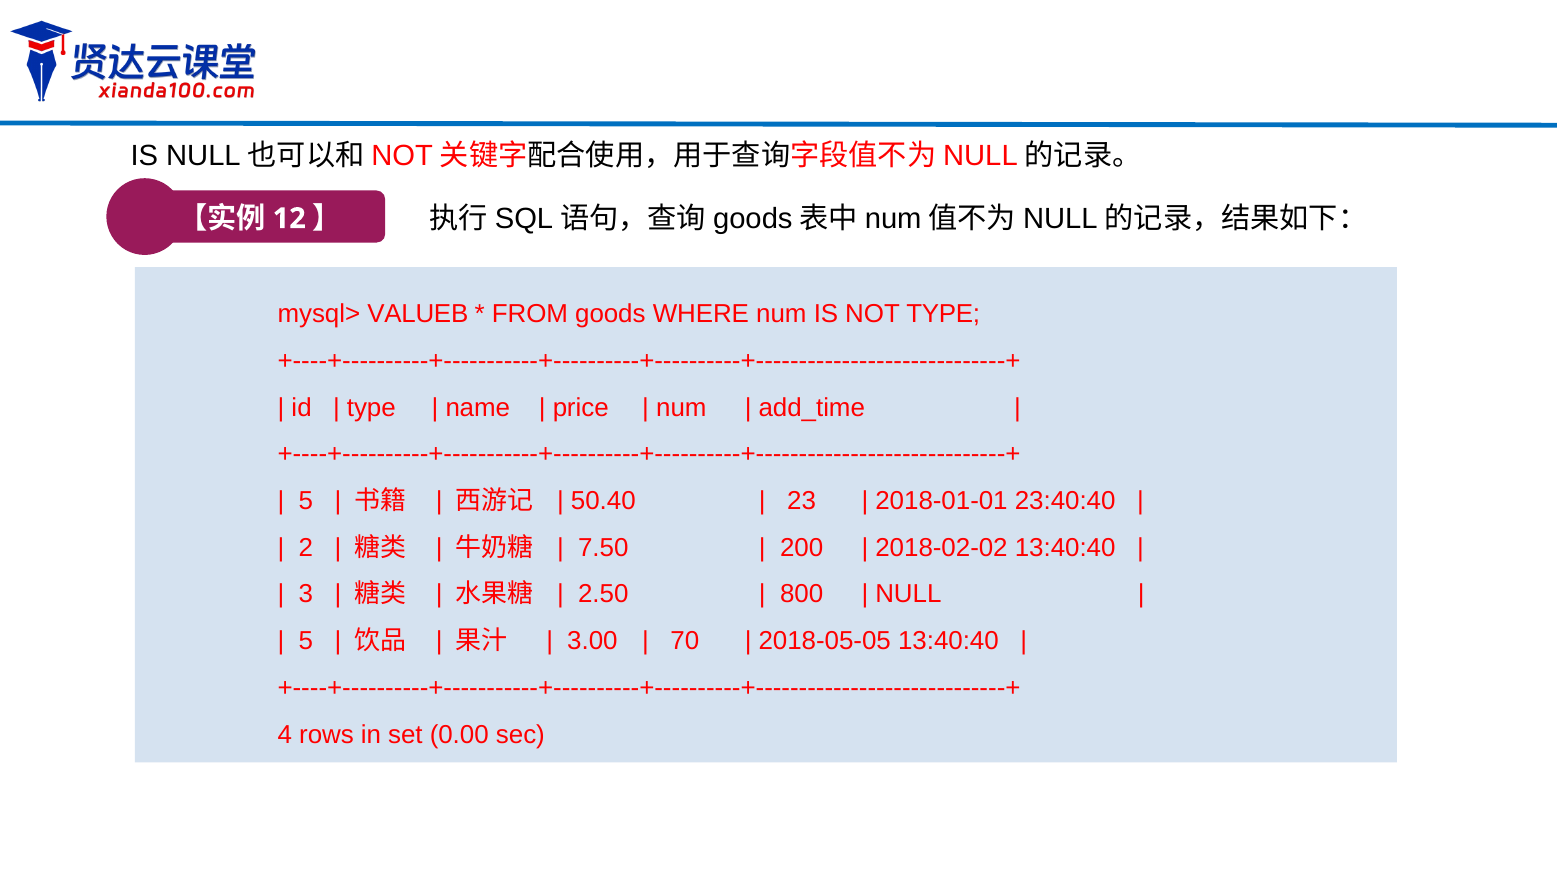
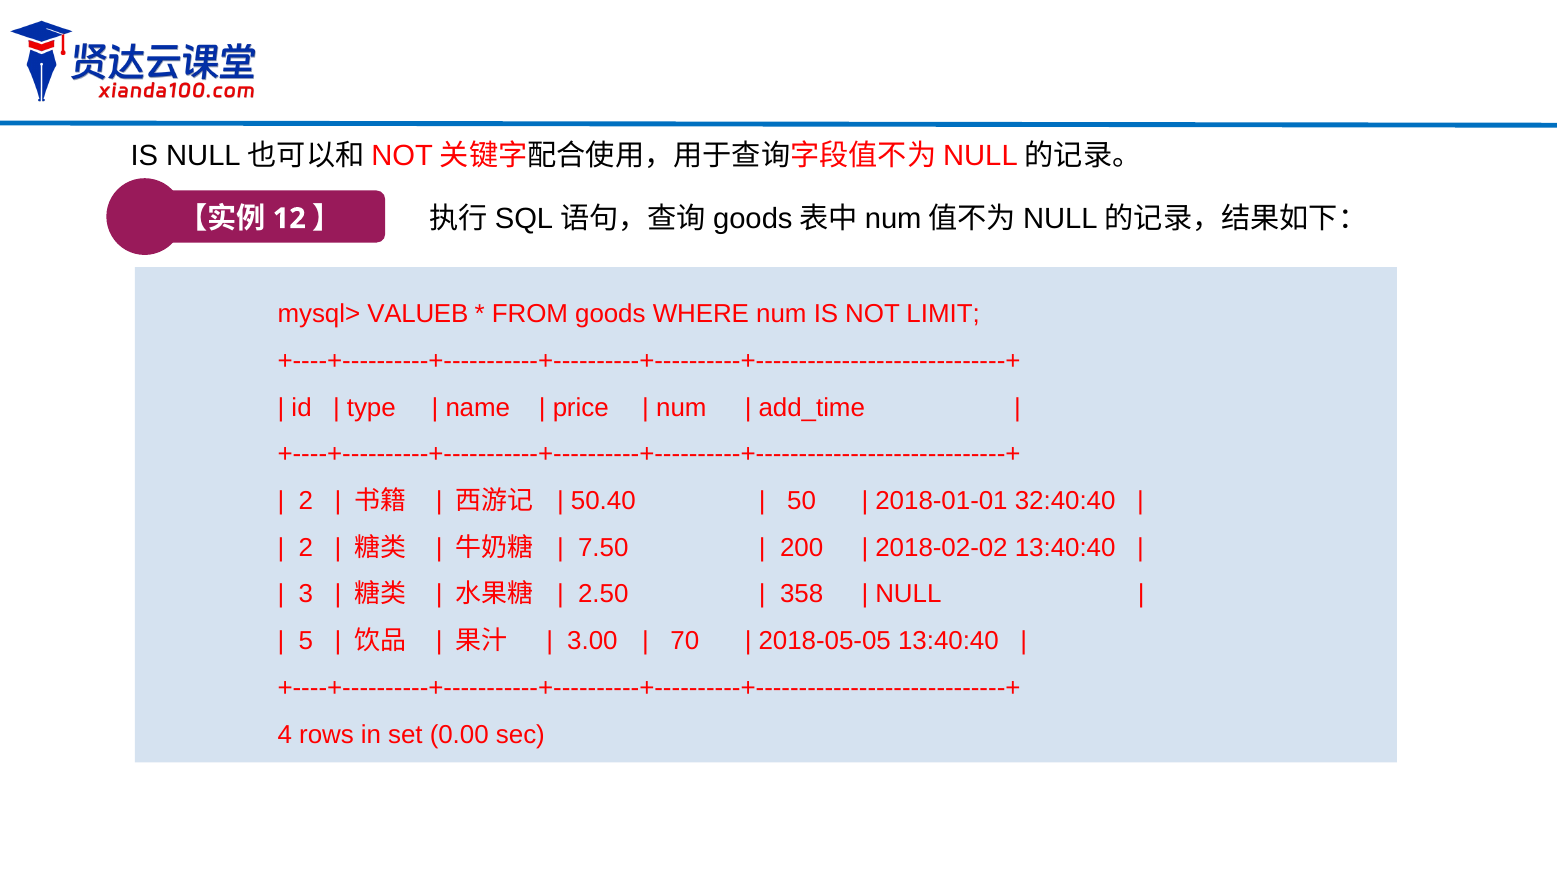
NOT TYPE: TYPE -> LIMIT
5 at (306, 501): 5 -> 2
23: 23 -> 50
23:40:40: 23:40:40 -> 32:40:40
800: 800 -> 358
